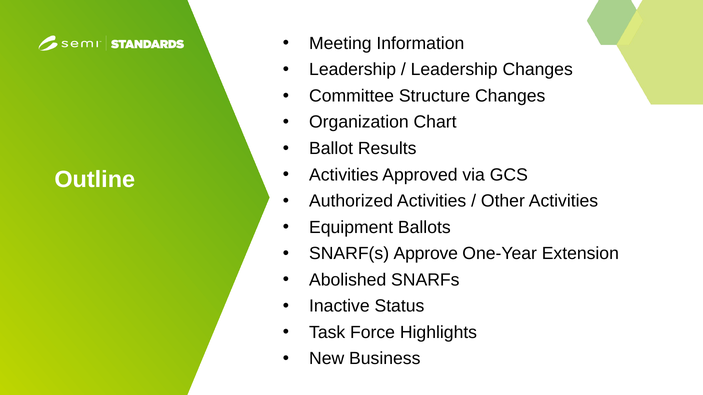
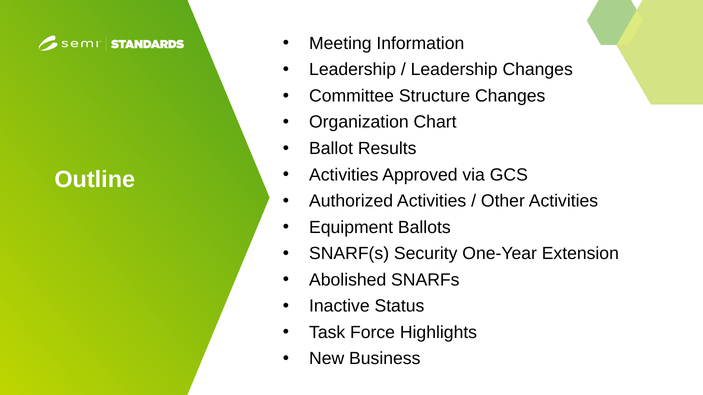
Approve: Approve -> Security
